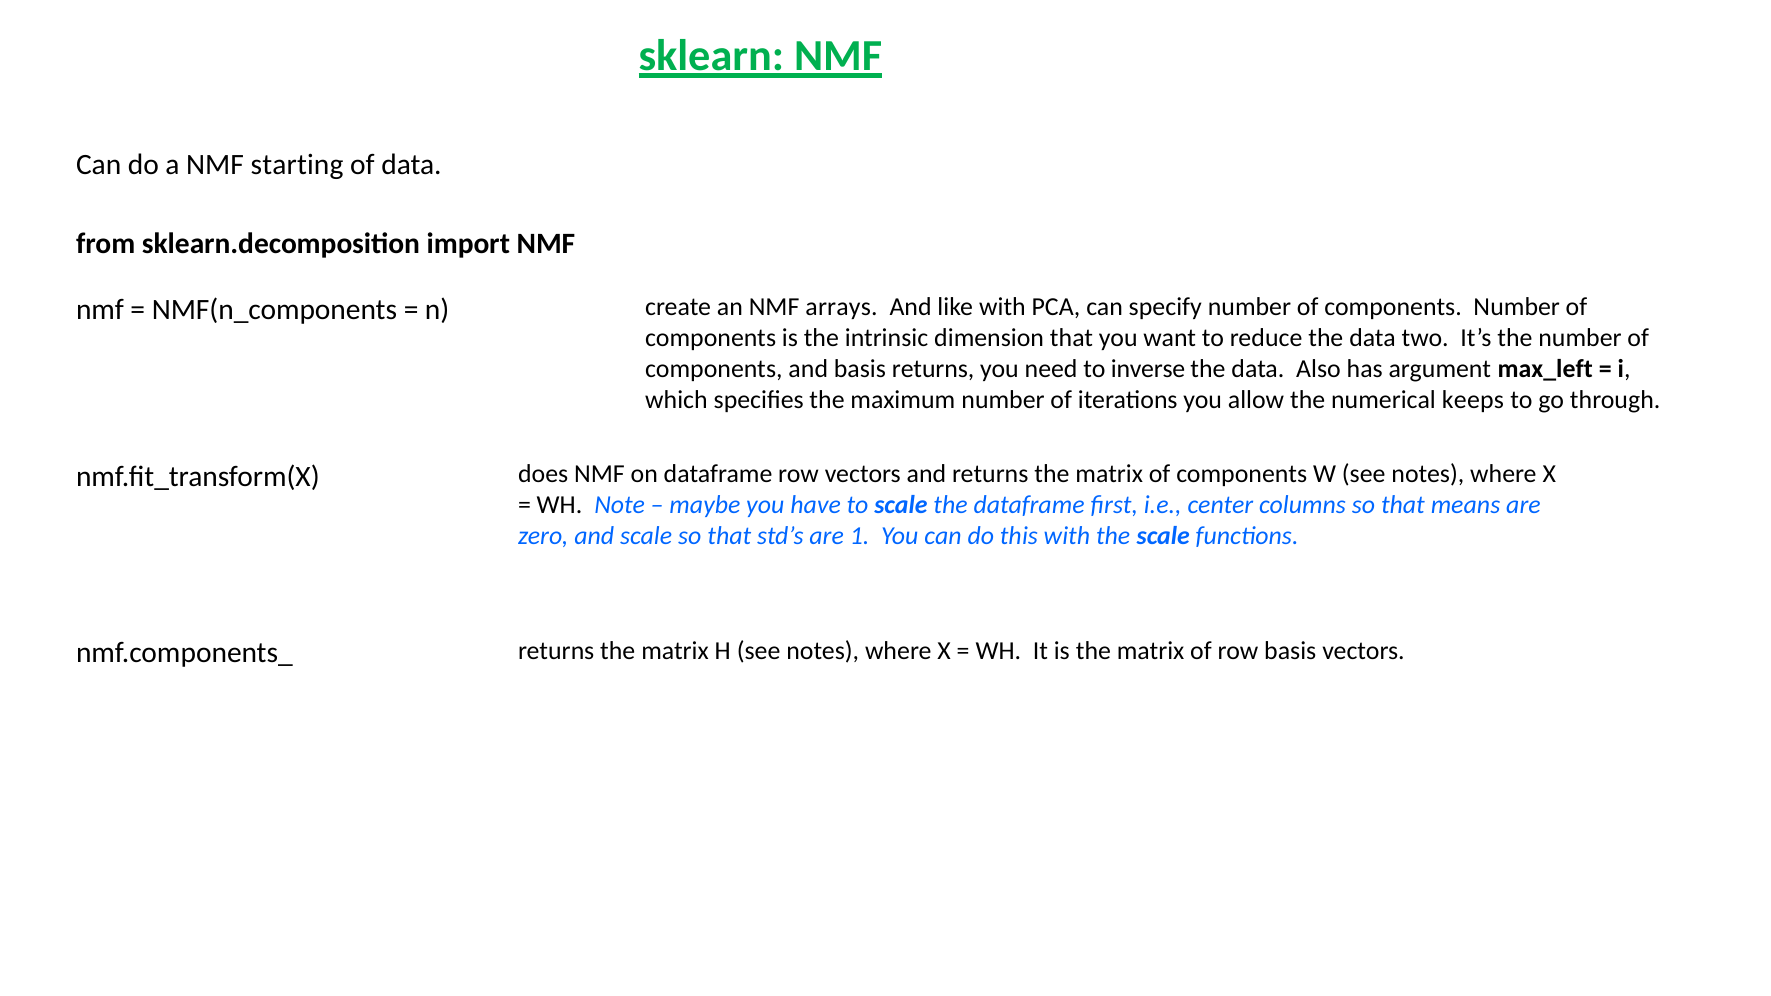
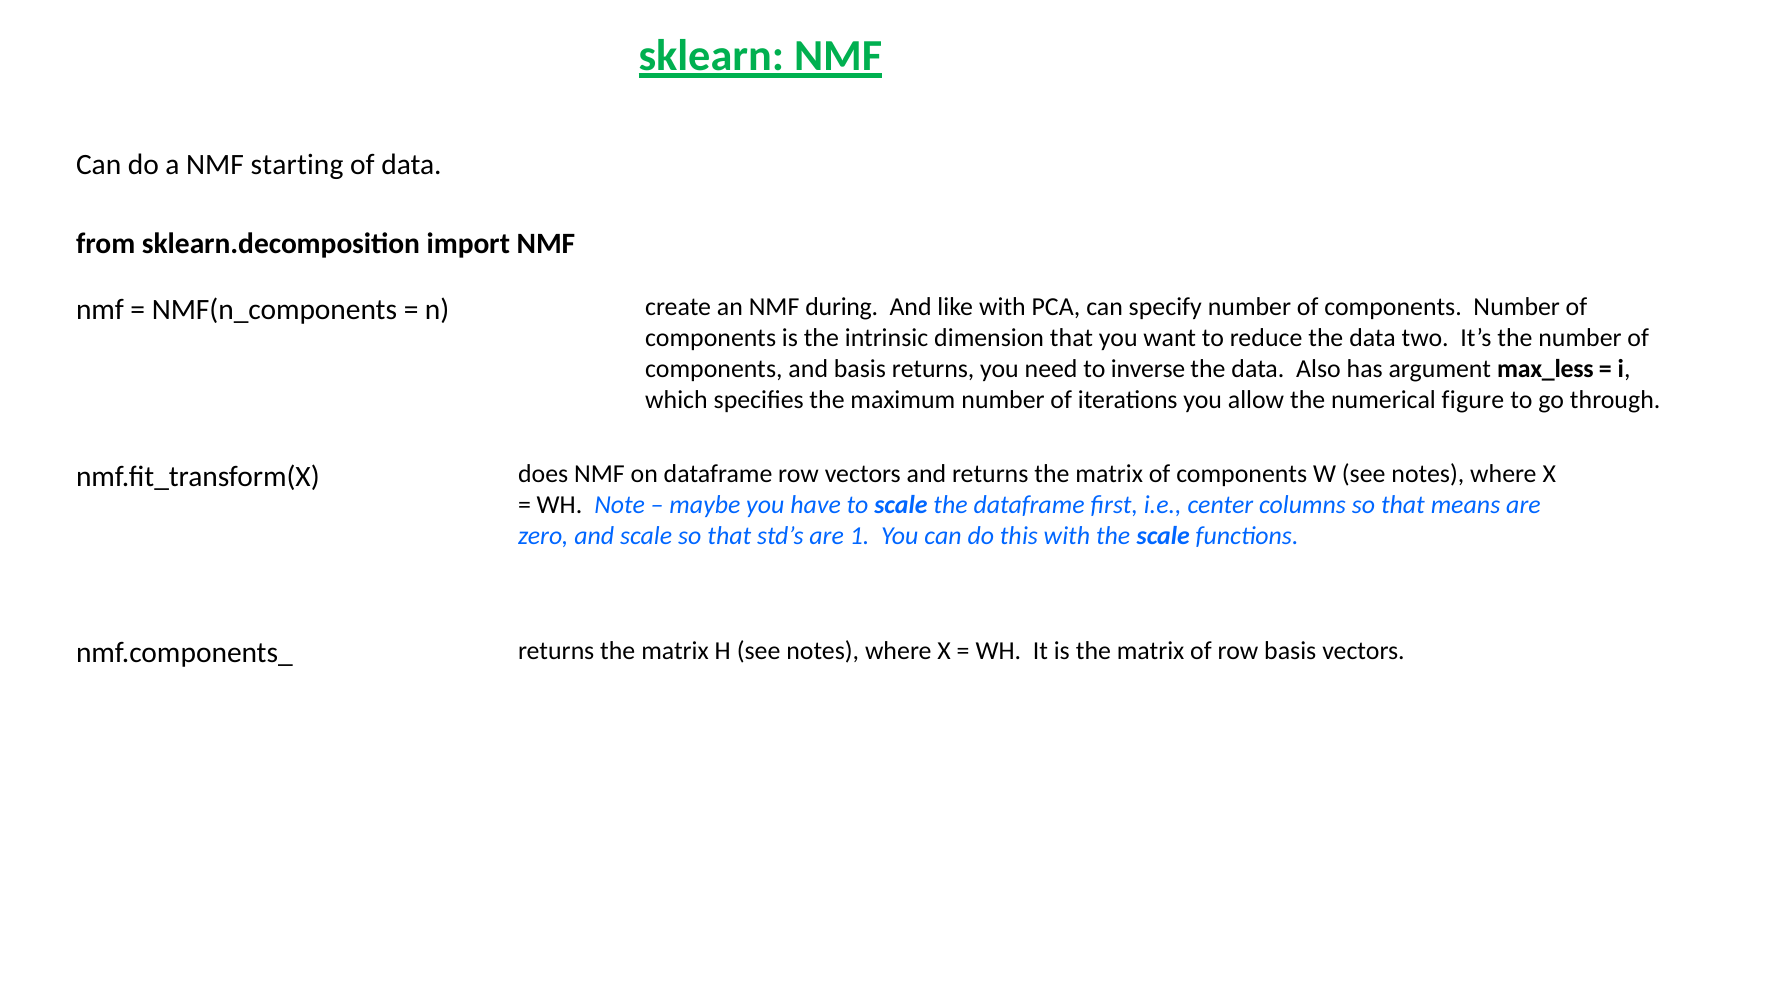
arrays: arrays -> during
max_left: max_left -> max_less
keeps: keeps -> figure
